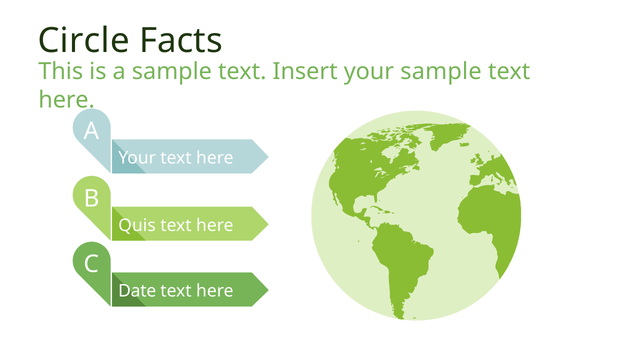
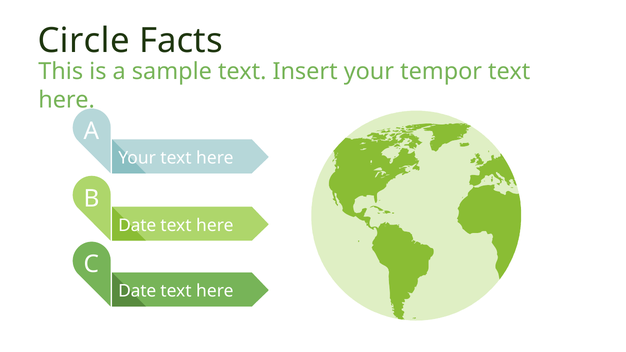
your sample: sample -> tempor
Quis at (137, 226): Quis -> Date
